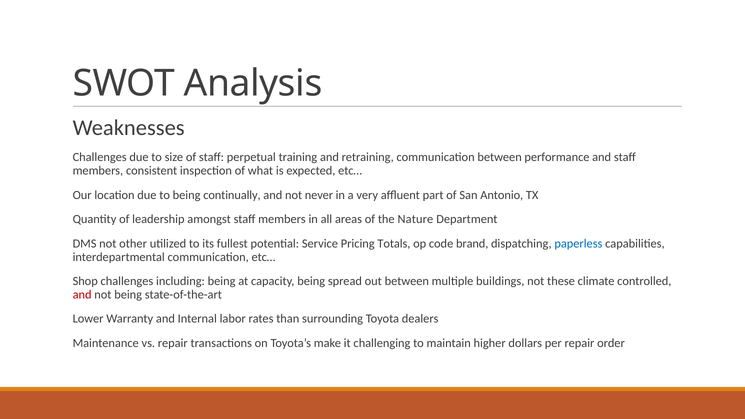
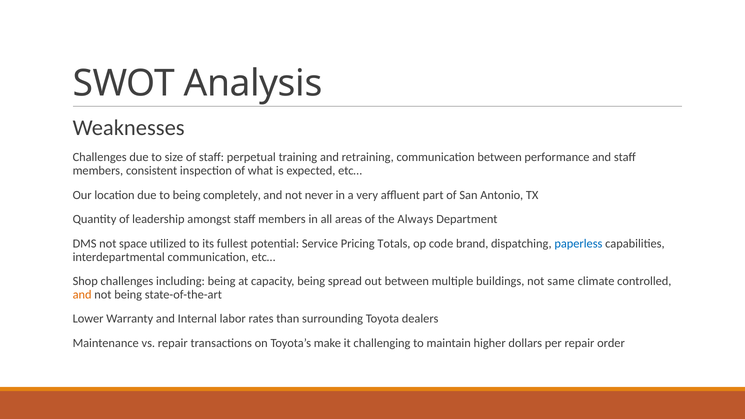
continually: continually -> completely
Nature: Nature -> Always
other: other -> space
these: these -> same
and at (82, 295) colour: red -> orange
